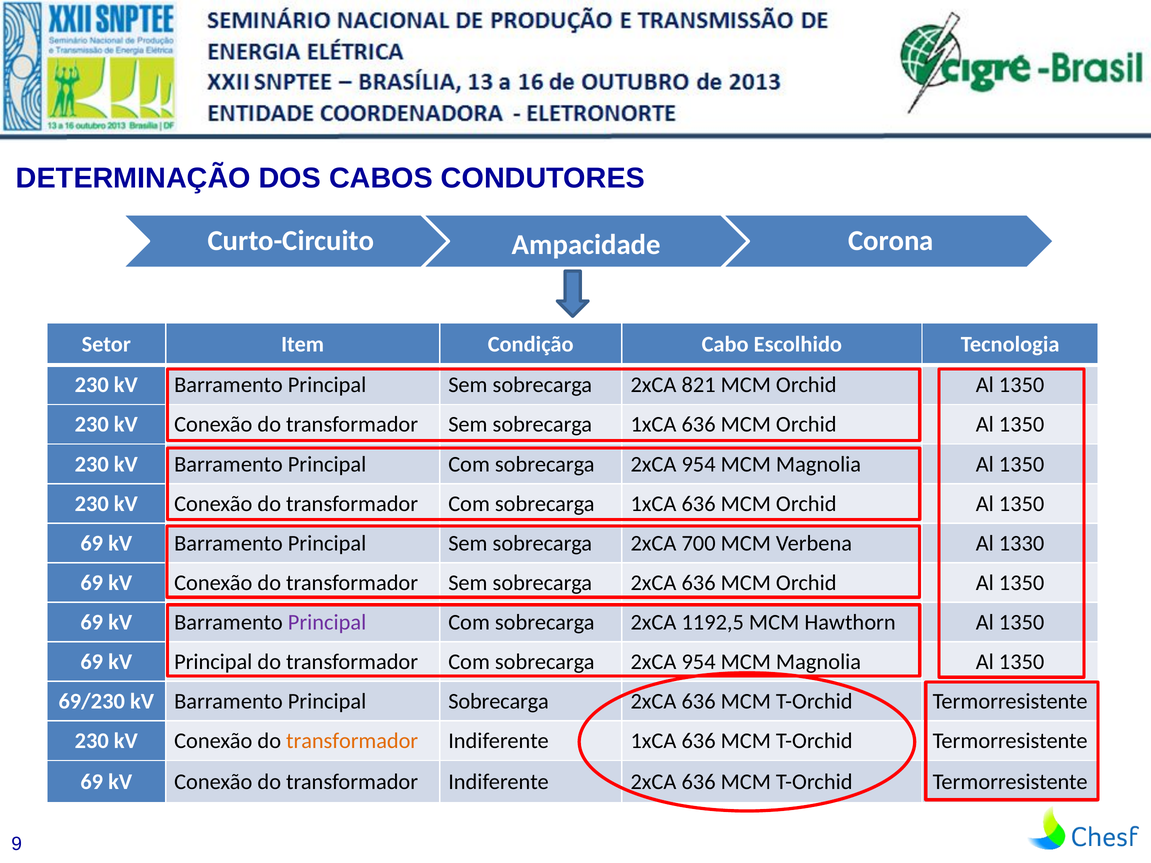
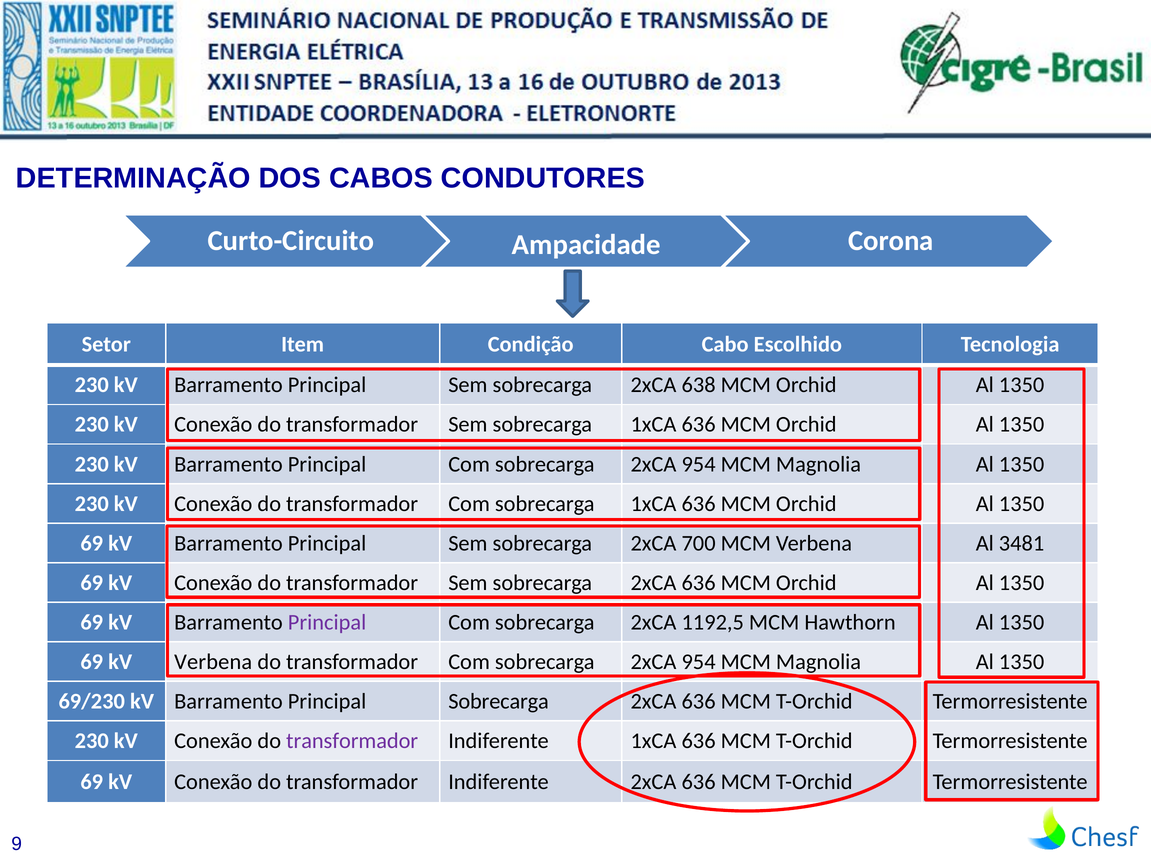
821: 821 -> 638
1330: 1330 -> 3481
kV Principal: Principal -> Verbena
transformador at (352, 741) colour: orange -> purple
